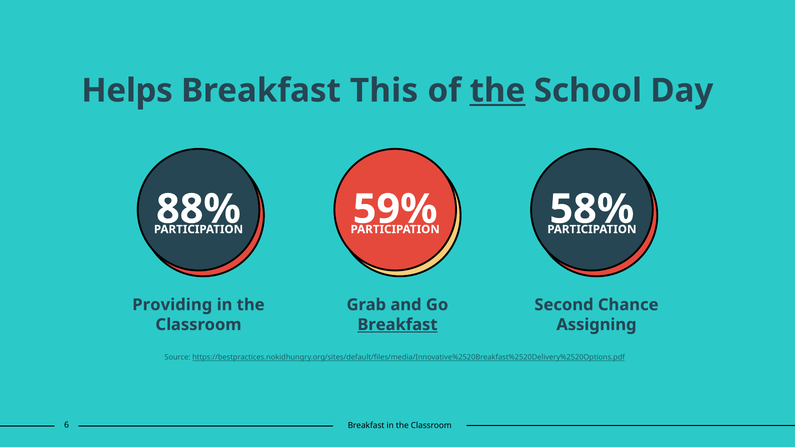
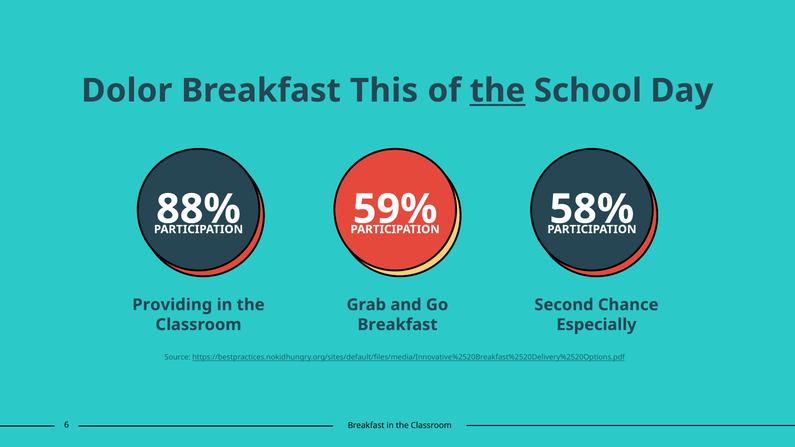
Helps: Helps -> Dolor
Breakfast at (397, 325) underline: present -> none
Assigning: Assigning -> Especially
